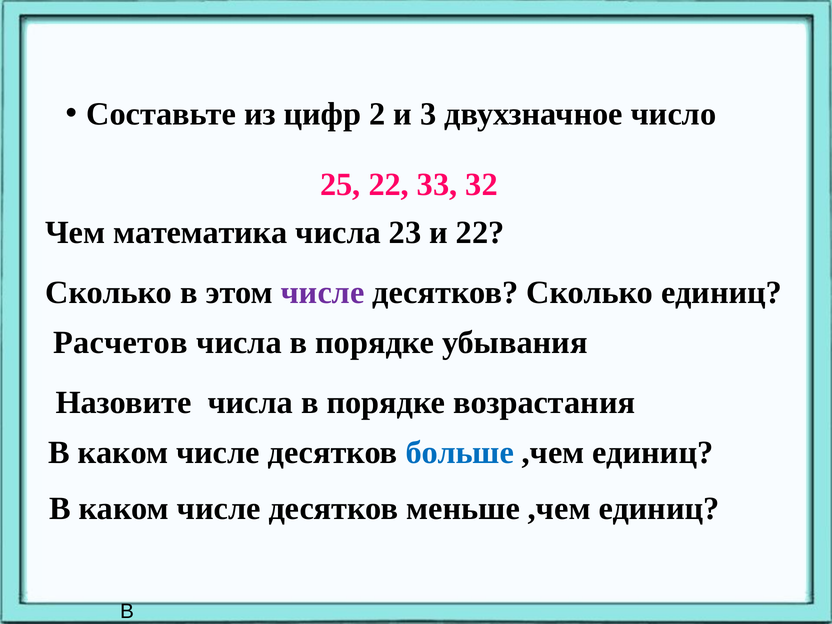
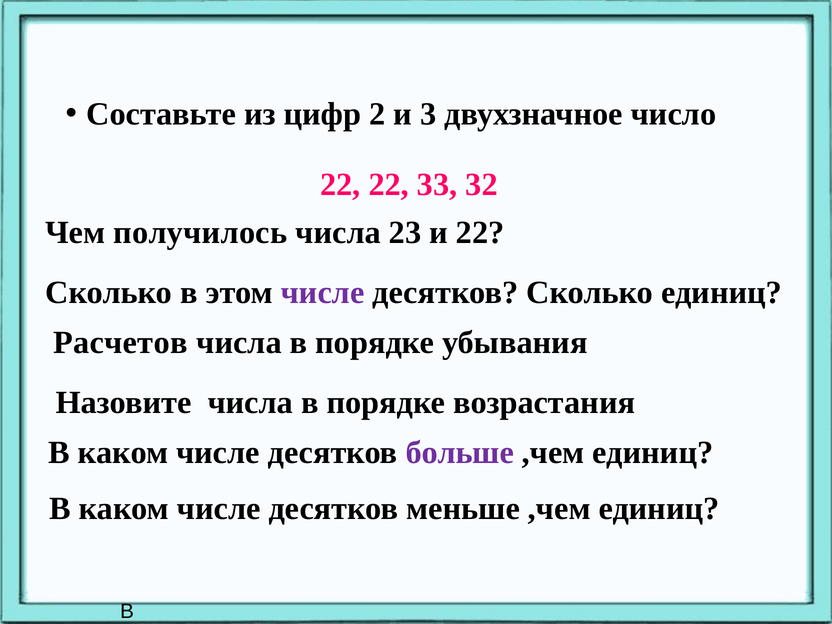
25 at (340, 185): 25 -> 22
математика: математика -> получилось
больше colour: blue -> purple
